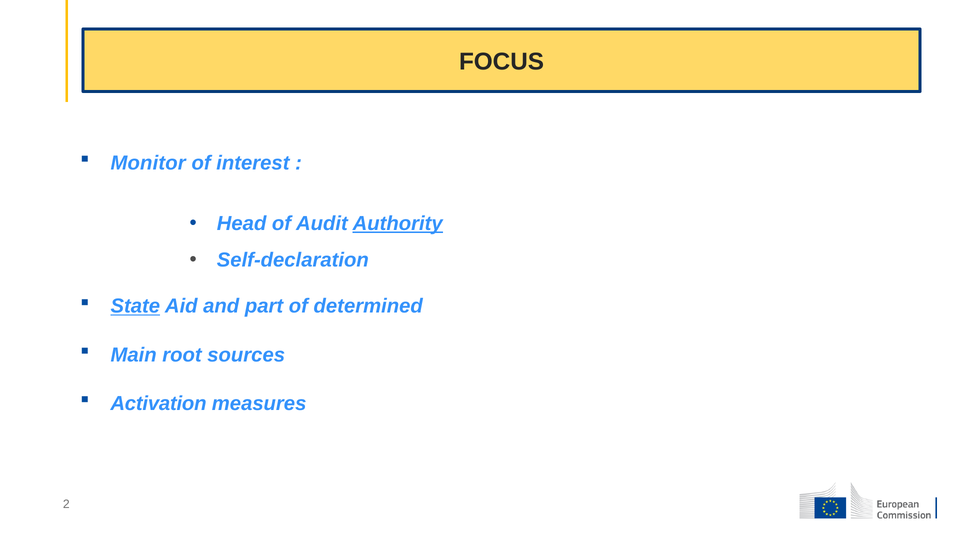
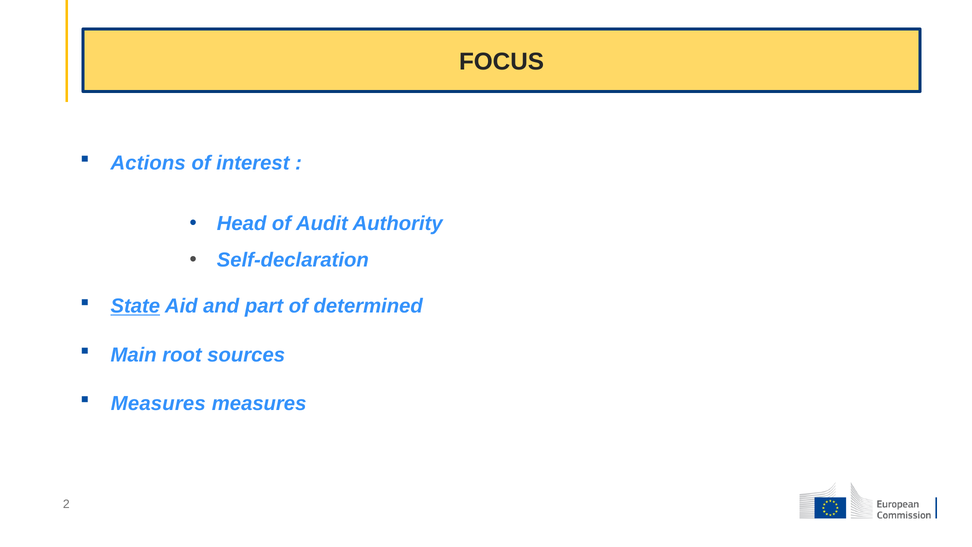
Monitor: Monitor -> Actions
Authority underline: present -> none
Activation at (158, 403): Activation -> Measures
